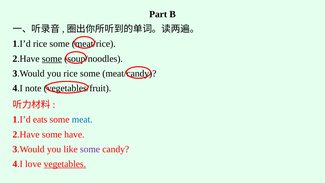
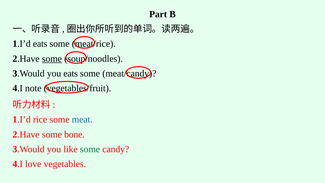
1.I’d rice: rice -> eats
you rice: rice -> eats
eats: eats -> rice
have: have -> bone
some at (90, 149) colour: purple -> green
vegetables underline: present -> none
